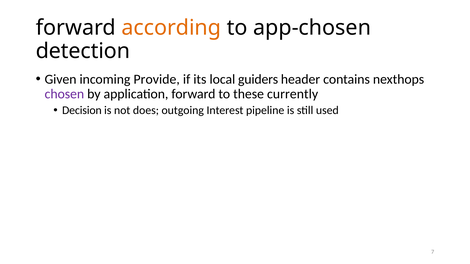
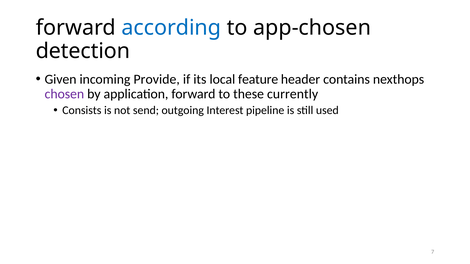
according colour: orange -> blue
guiders: guiders -> feature
Decision: Decision -> Consists
does: does -> send
